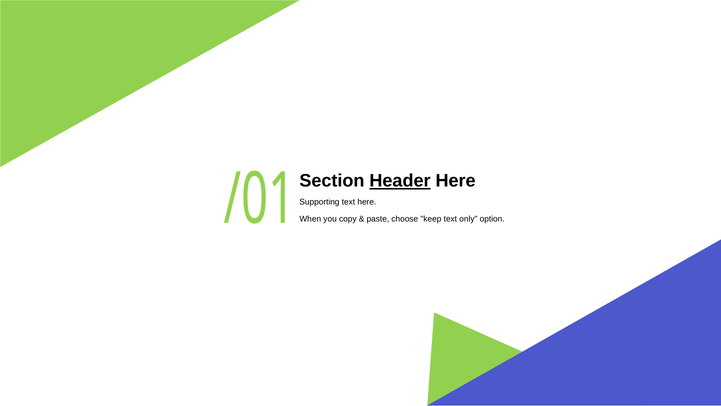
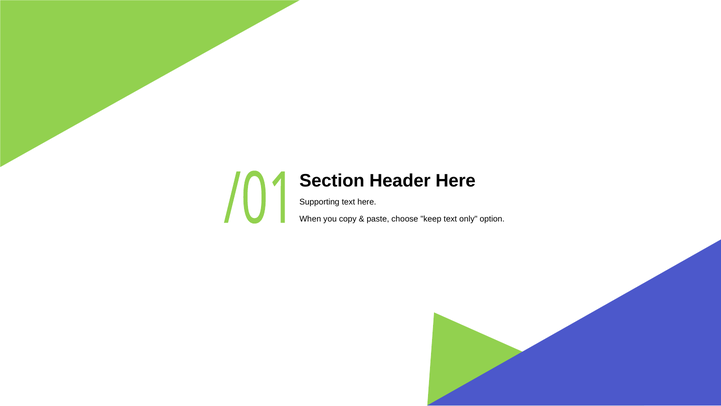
Header underline: present -> none
